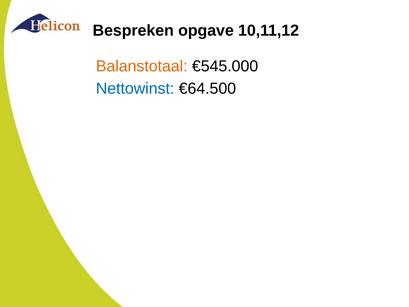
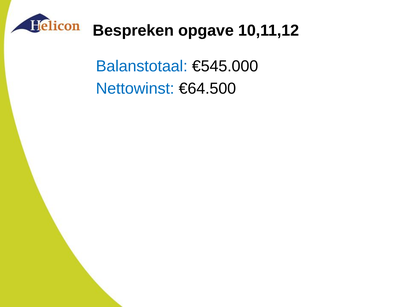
Balanstotaal colour: orange -> blue
